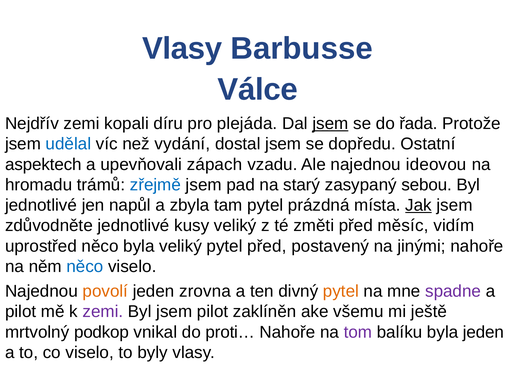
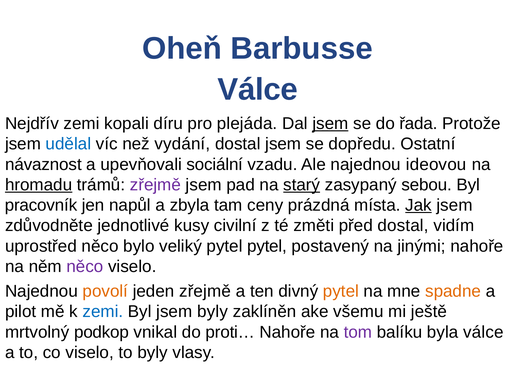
Vlasy at (182, 48): Vlasy -> Oheň
aspektech: aspektech -> návaznost
zápach: zápach -> sociální
hromadu underline: none -> present
zřejmě at (155, 185) colour: blue -> purple
starý underline: none -> present
jednotlivé at (41, 205): jednotlivé -> pracovník
tam pytel: pytel -> ceny
kusy veliký: veliký -> civilní
před měsíc: měsíc -> dostal
něco byla: byla -> bylo
pytel před: před -> pytel
něco at (85, 267) colour: blue -> purple
jeden zrovna: zrovna -> zřejmě
spadne colour: purple -> orange
zemi at (103, 312) colour: purple -> blue
jsem pilot: pilot -> byly
byla jeden: jeden -> válce
